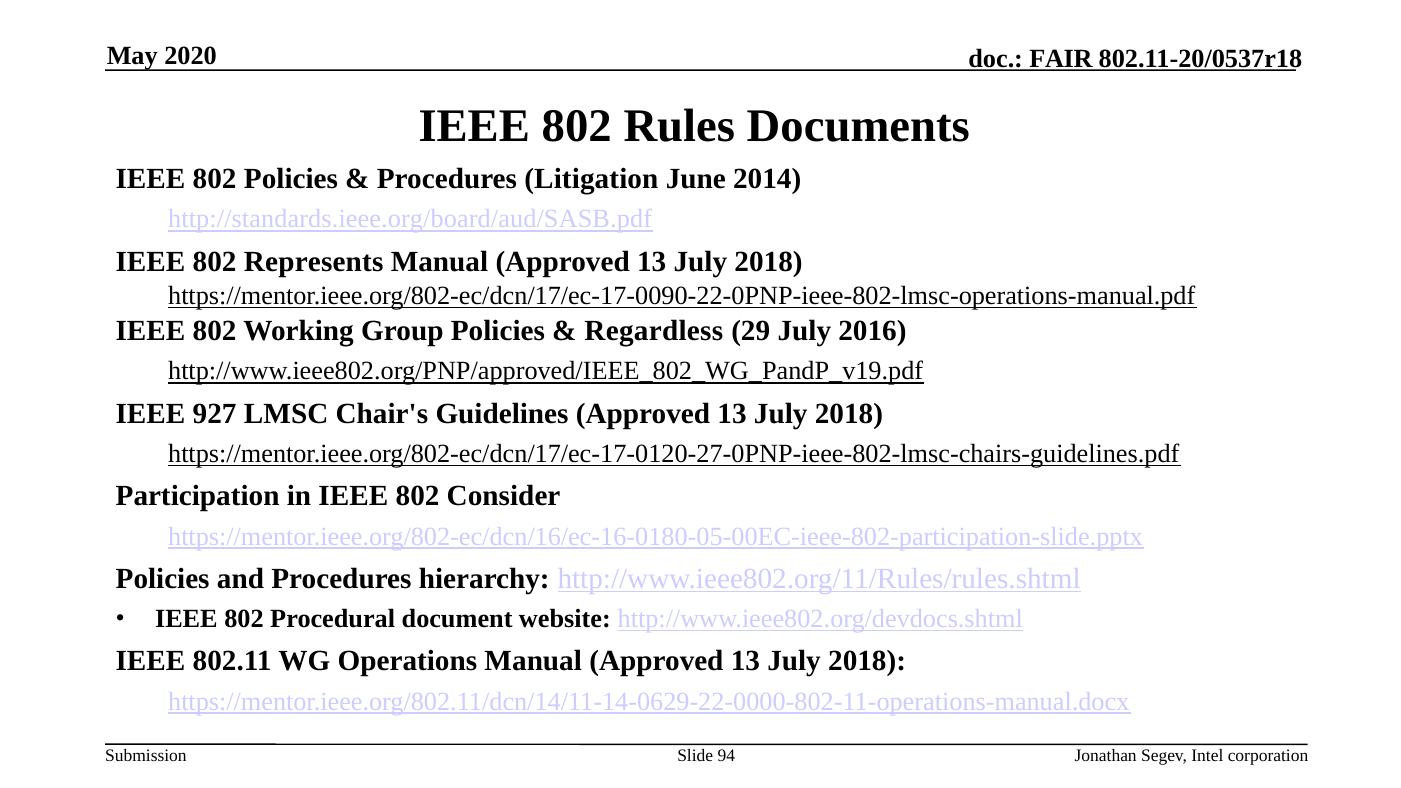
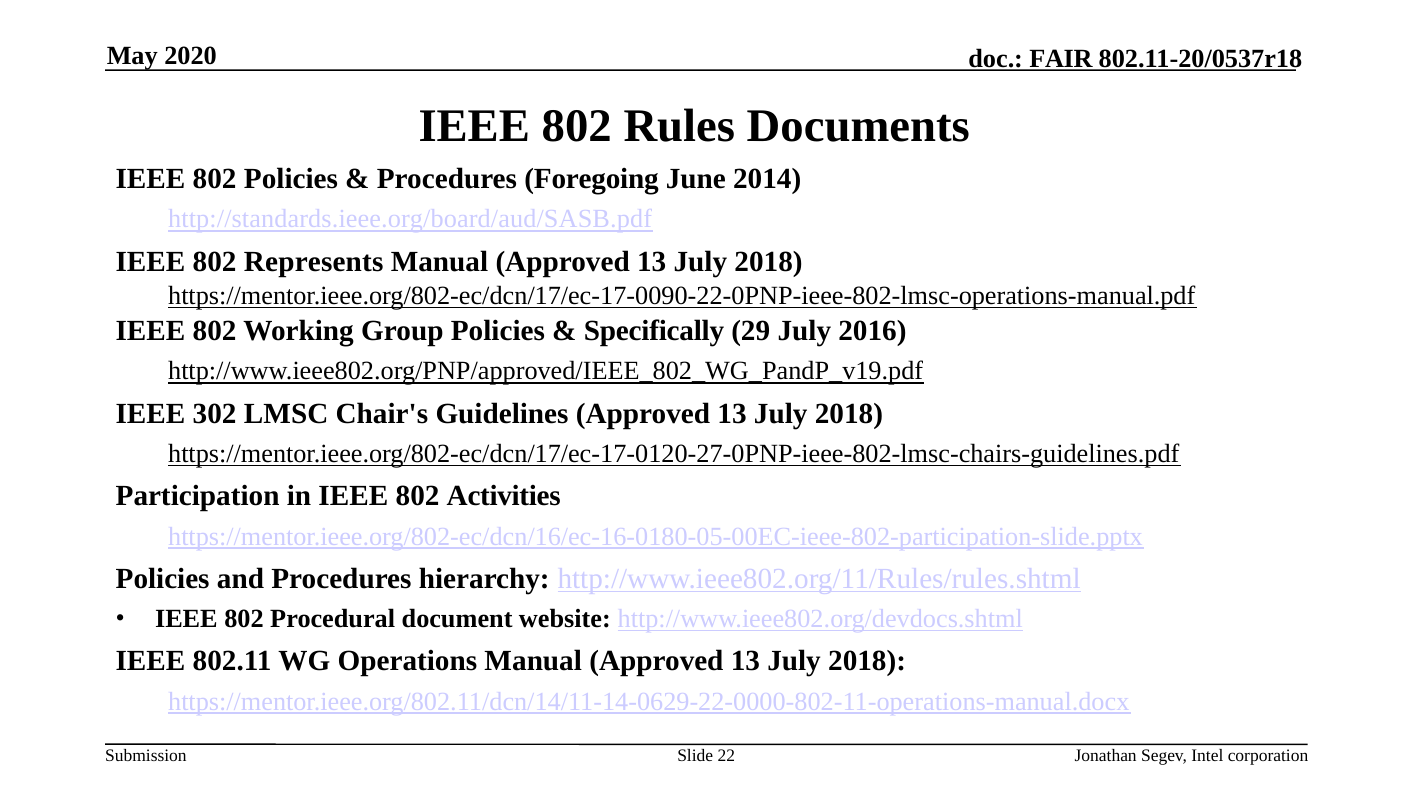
Litigation: Litigation -> Foregoing
Regardless: Regardless -> Specifically
927: 927 -> 302
Consider: Consider -> Activities
94: 94 -> 22
